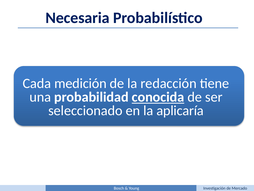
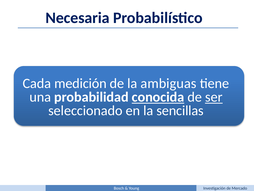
redacción: redacción -> ambiguas
ser underline: none -> present
aplicaría: aplicaría -> sencillas
